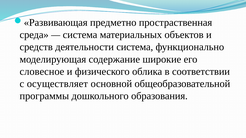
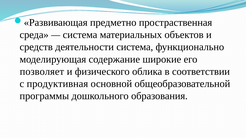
словесное: словесное -> позволяет
осуществляет: осуществляет -> продуктивная
